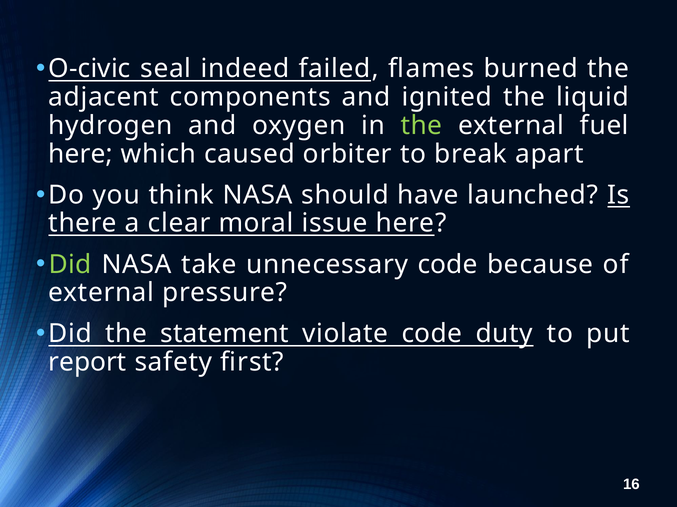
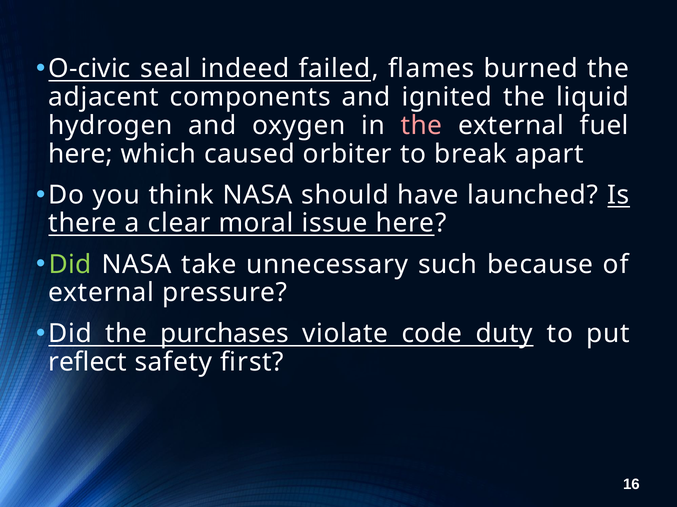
the at (421, 126) colour: light green -> pink
unnecessary code: code -> such
statement: statement -> purchases
report: report -> reflect
